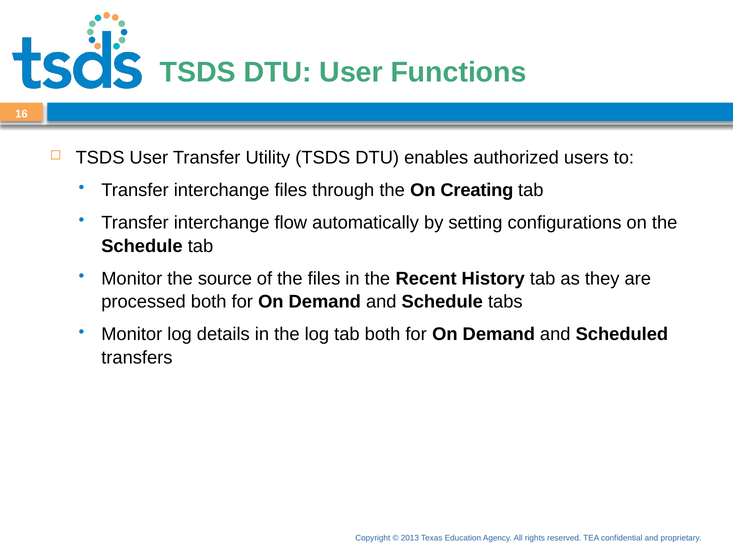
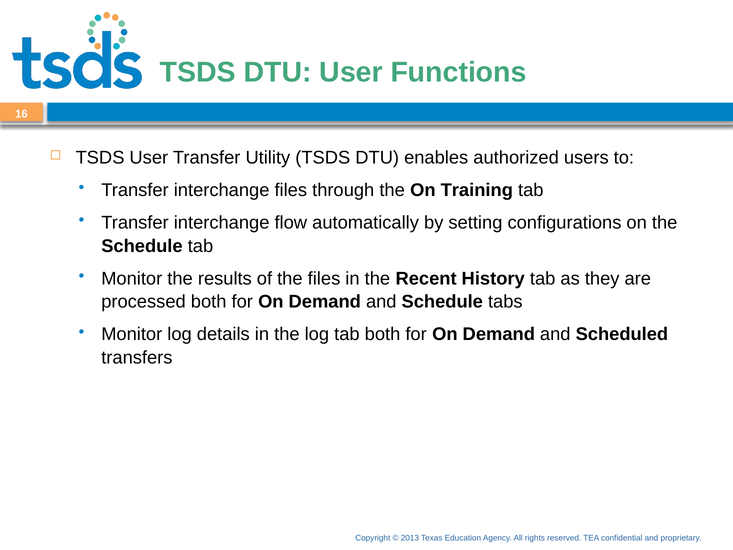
Creating: Creating -> Training
source: source -> results
